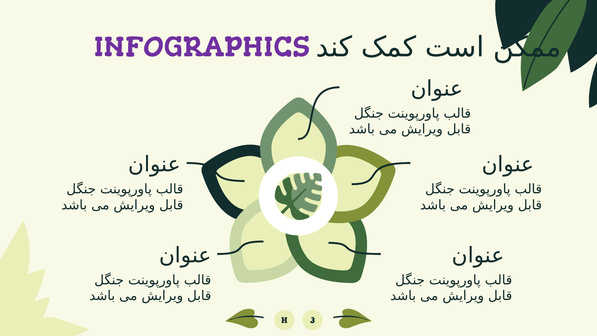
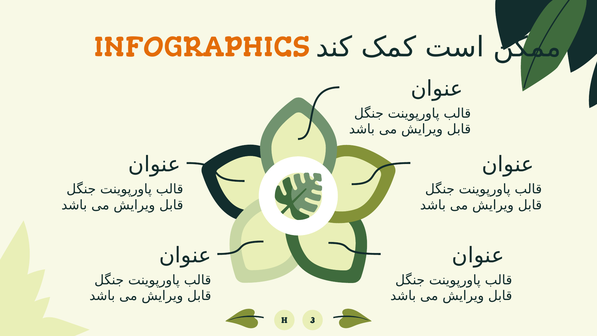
INFOGRAPHICS colour: purple -> orange
